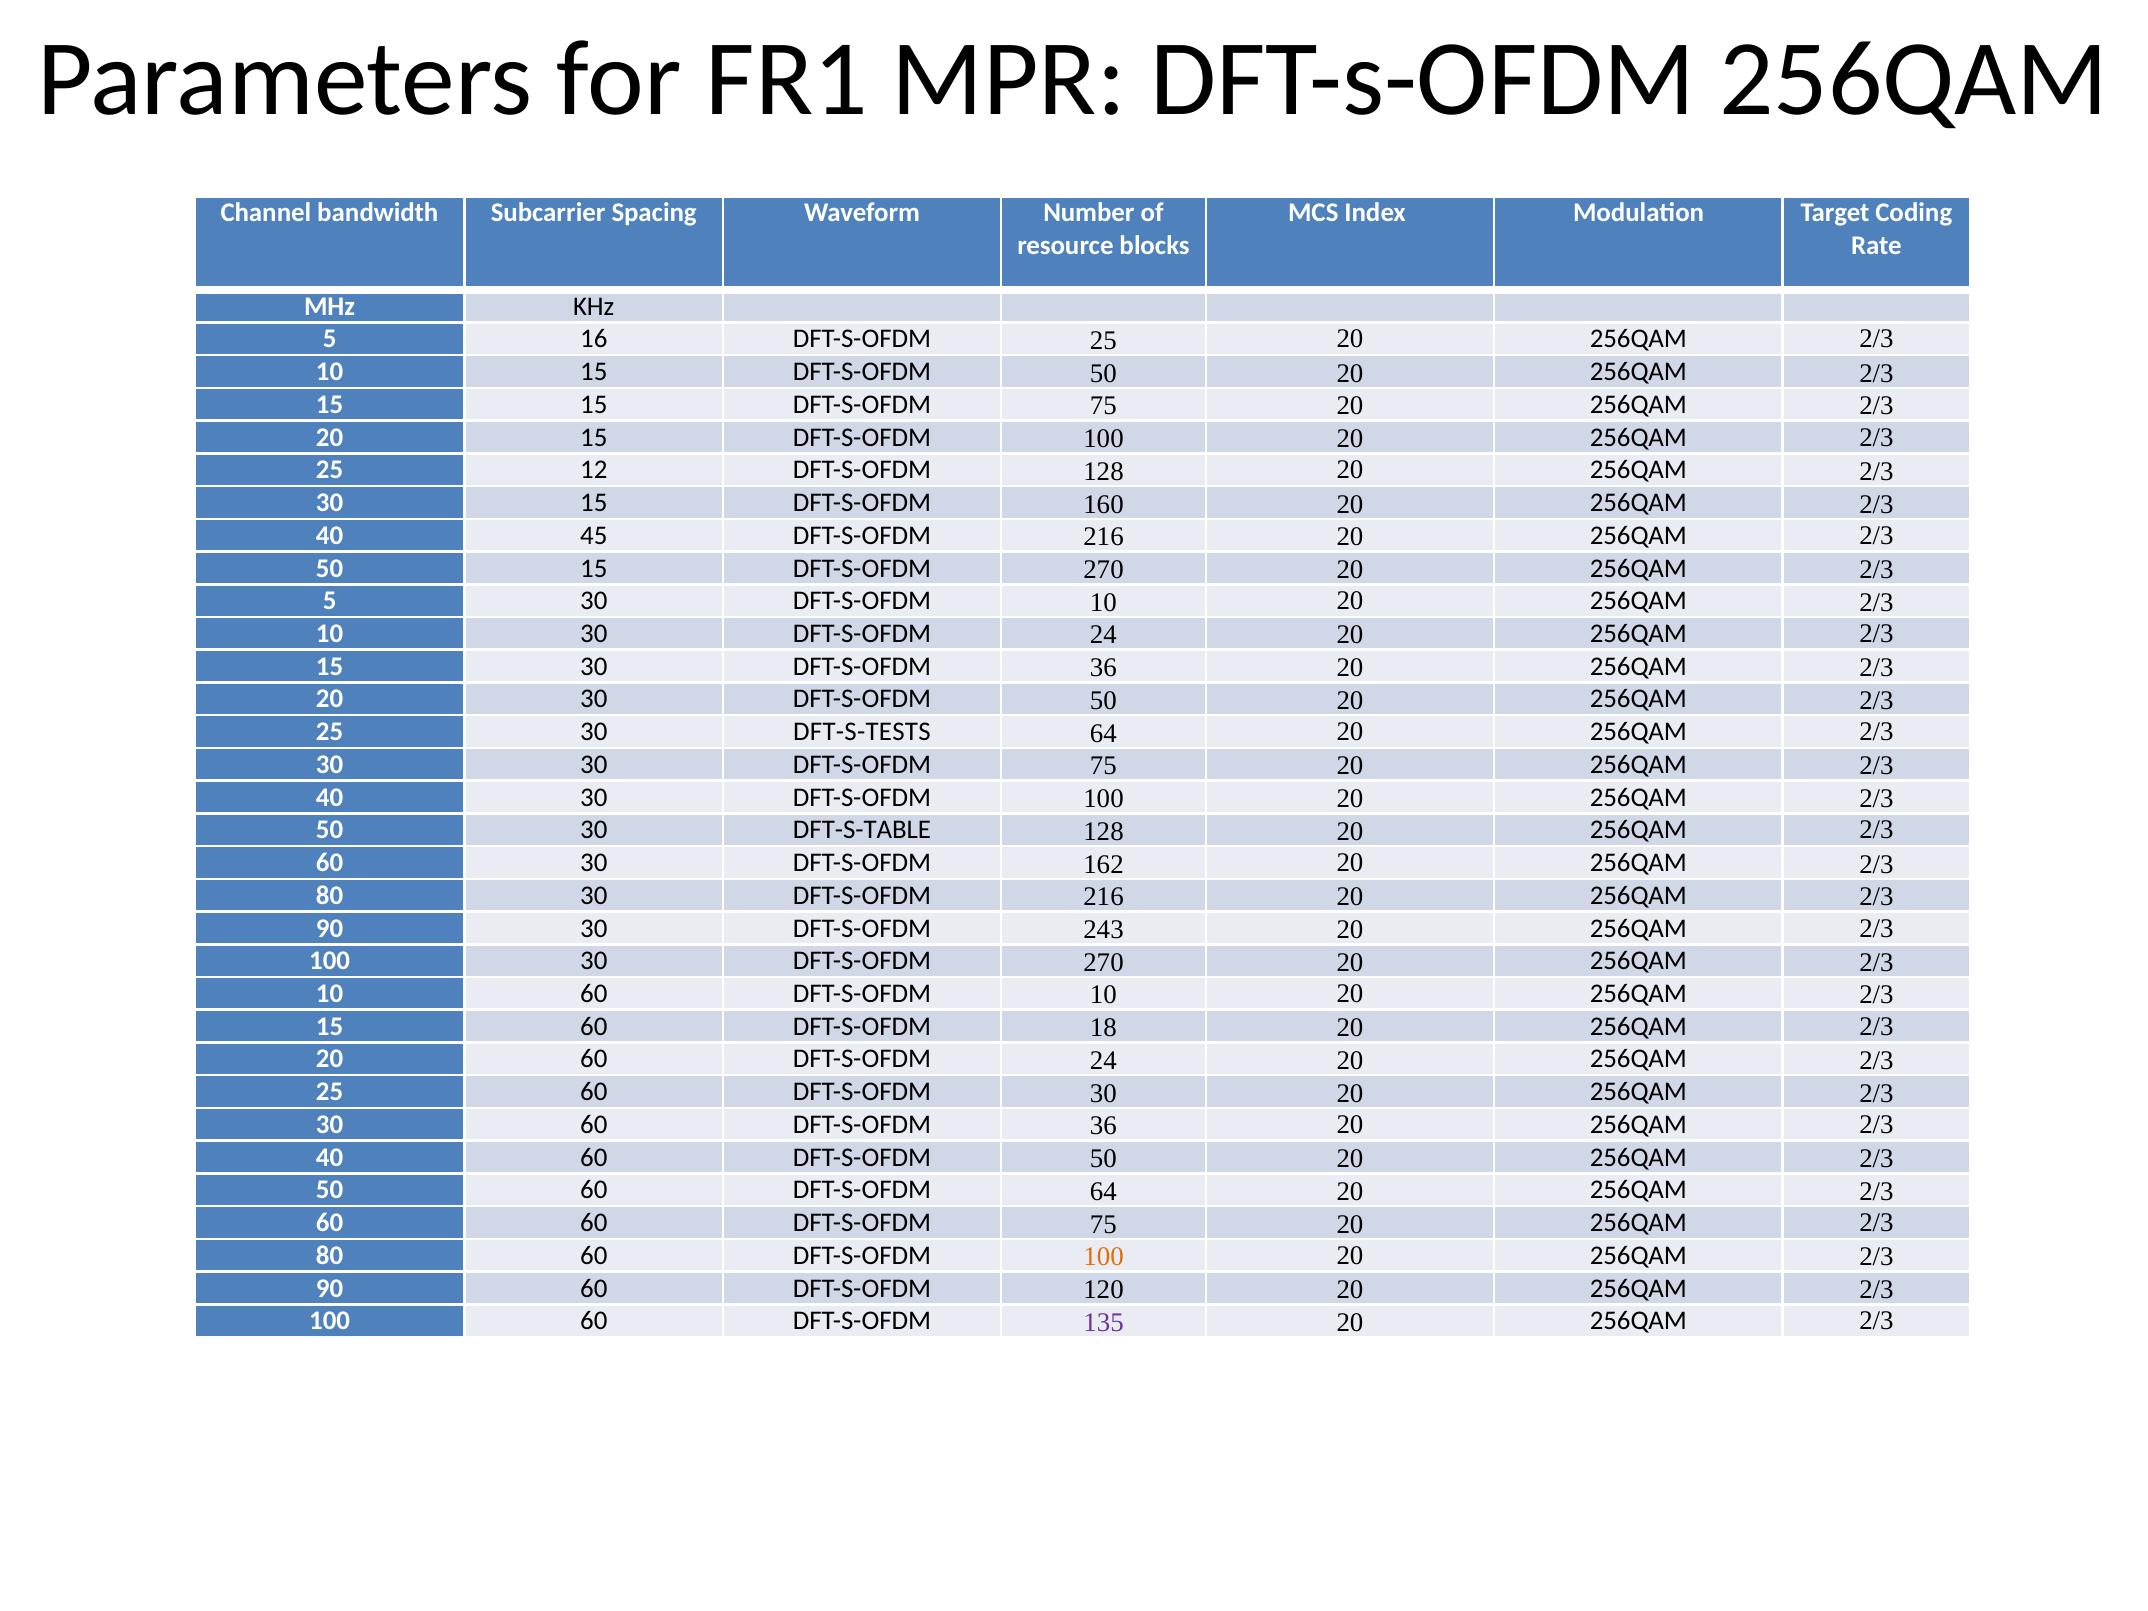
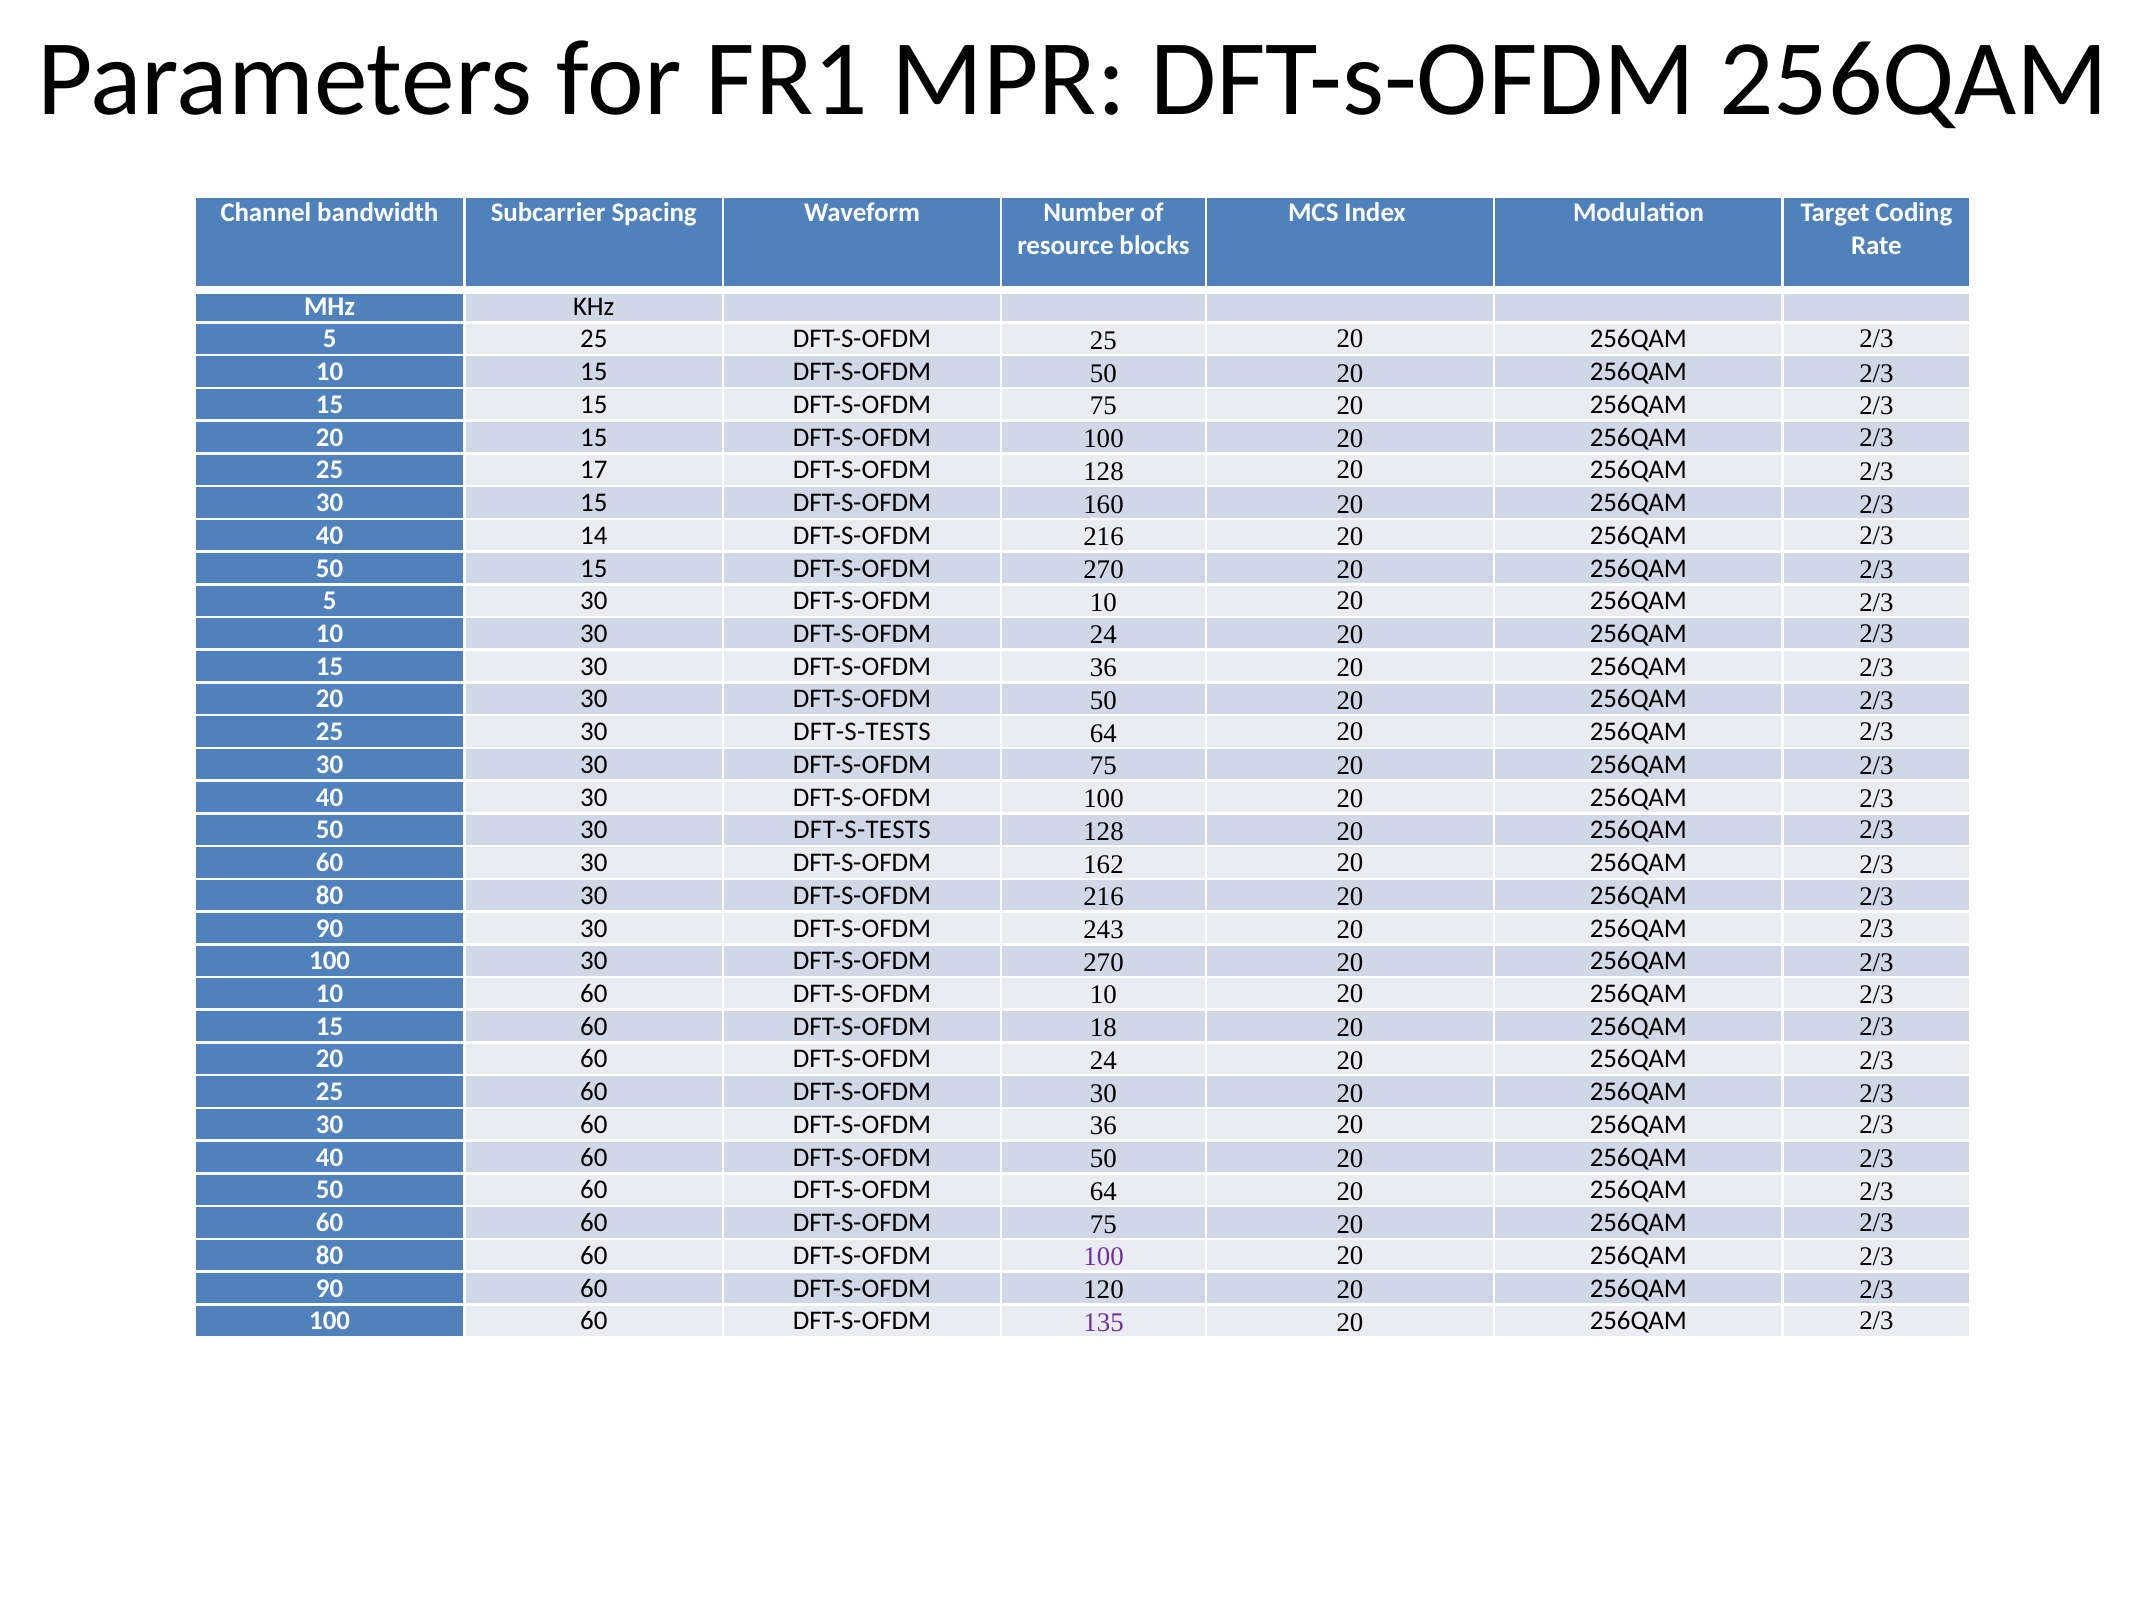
5 16: 16 -> 25
12: 12 -> 17
45: 45 -> 14
50 30 DFT-S-TABLE: DFT-S-TABLE -> DFT-S-TESTS
100 at (1104, 1257) colour: orange -> purple
